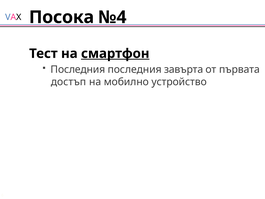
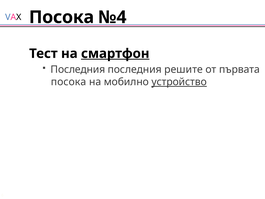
завърта: завърта -> решите
достъп at (69, 82): достъп -> посока
устройство underline: none -> present
